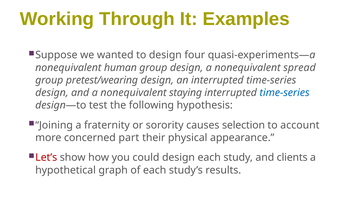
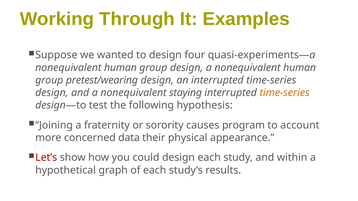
a nonequivalent spread: spread -> human
time-series at (285, 93) colour: blue -> orange
selection: selection -> program
part: part -> data
clients: clients -> within
